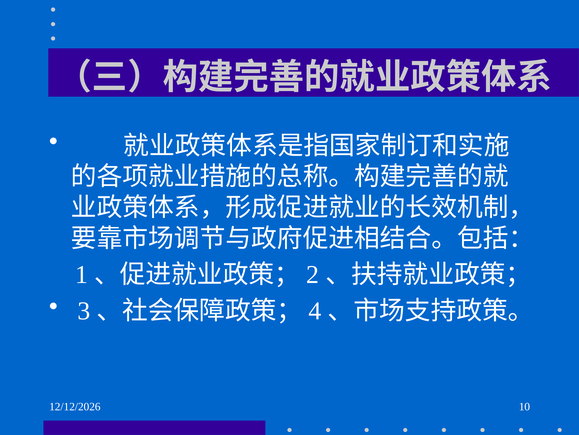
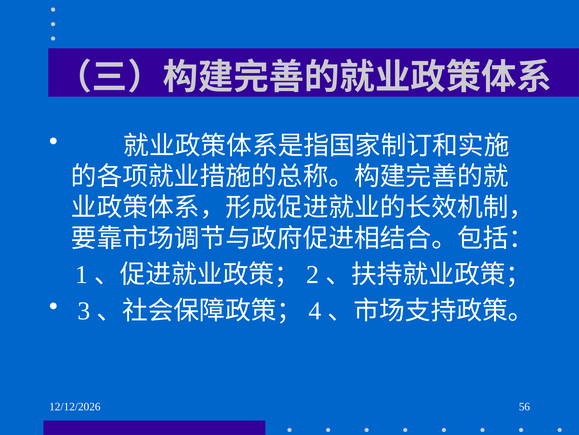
10: 10 -> 56
